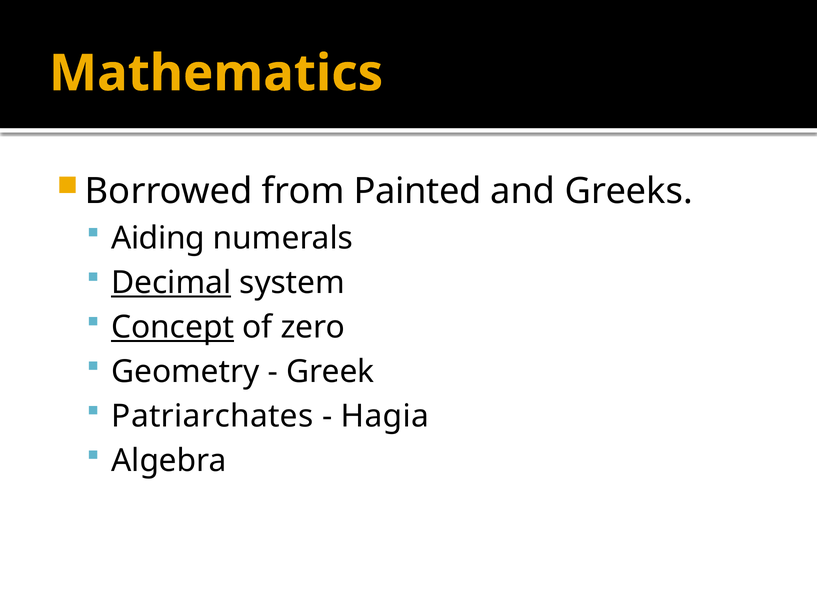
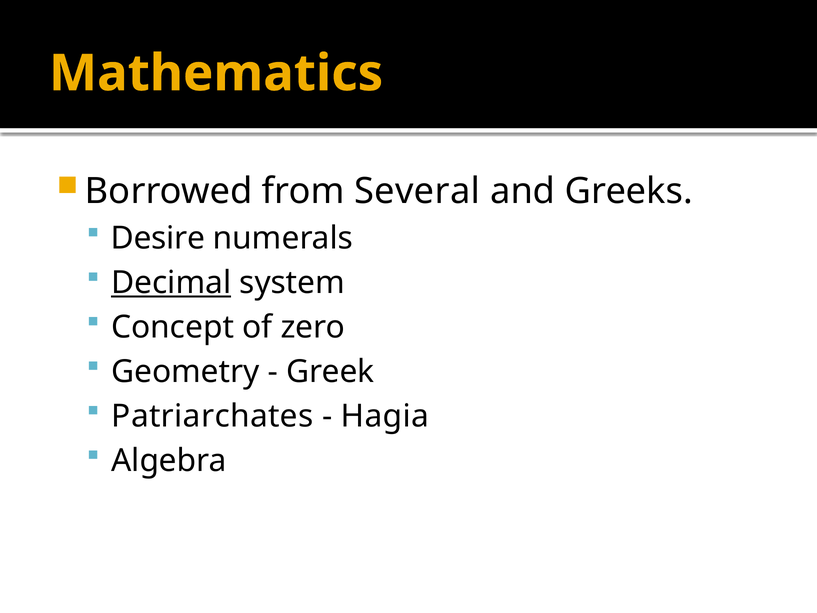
Painted: Painted -> Several
Aiding: Aiding -> Desire
Concept underline: present -> none
